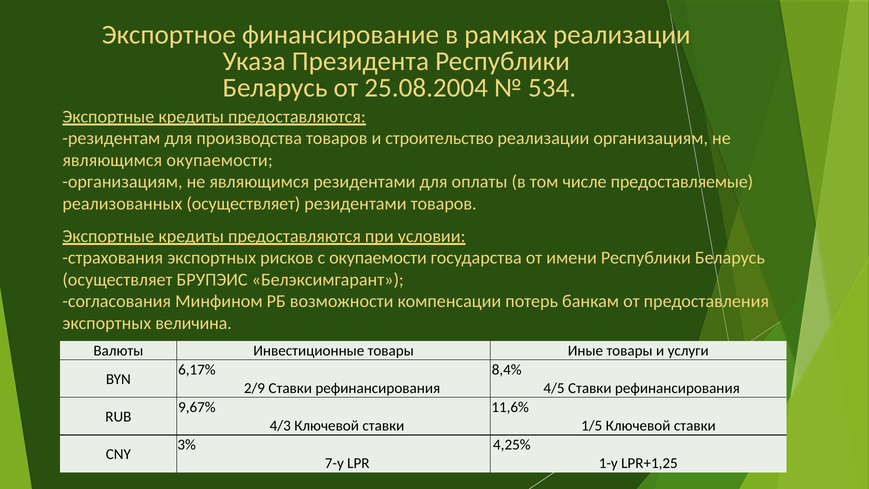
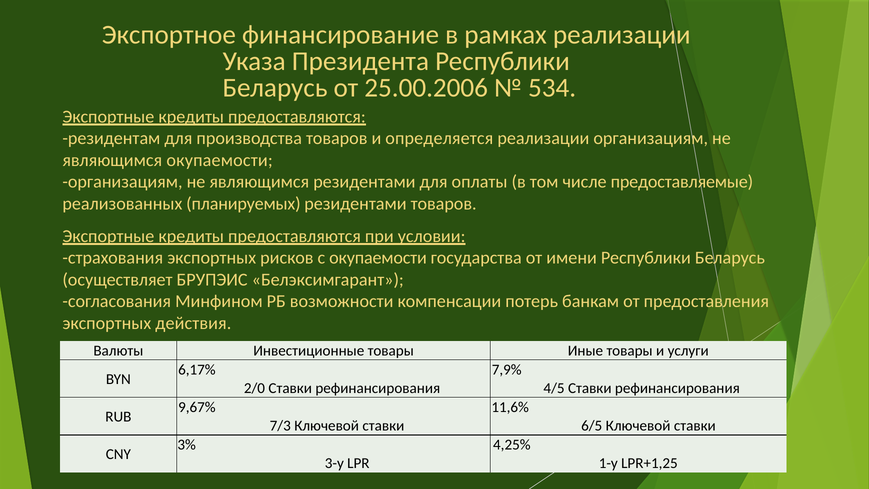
25.08.2004: 25.08.2004 -> 25.00.2006
строительство: строительство -> определяется
реализованных осуществляет: осуществляет -> планируемых
величина: величина -> действия
8,4%: 8,4% -> 7,9%
2/9: 2/9 -> 2/0
4/3: 4/3 -> 7/3
1/5: 1/5 -> 6/5
7-y: 7-y -> 3-y
